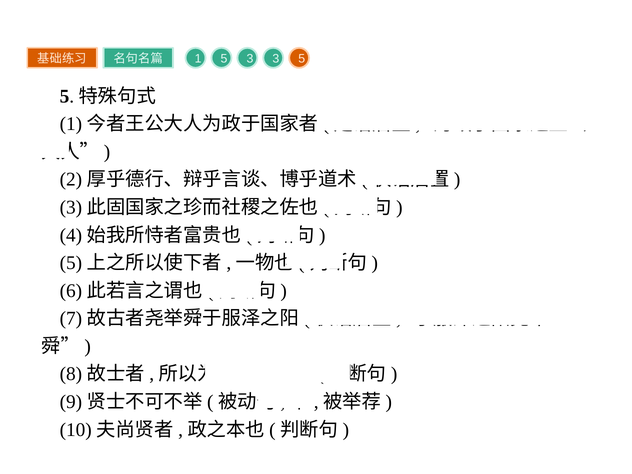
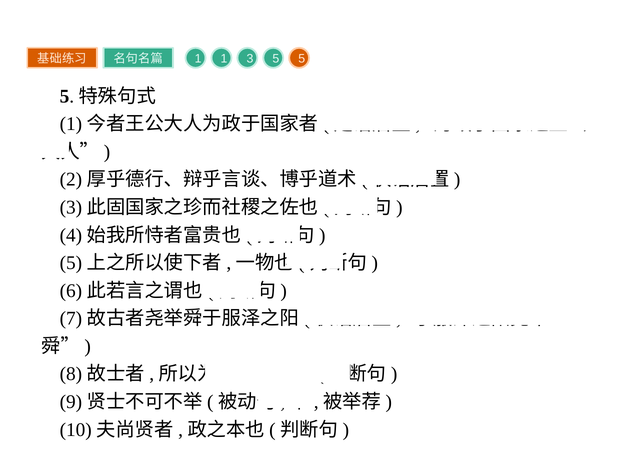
1 5: 5 -> 1
3 3: 3 -> 5
